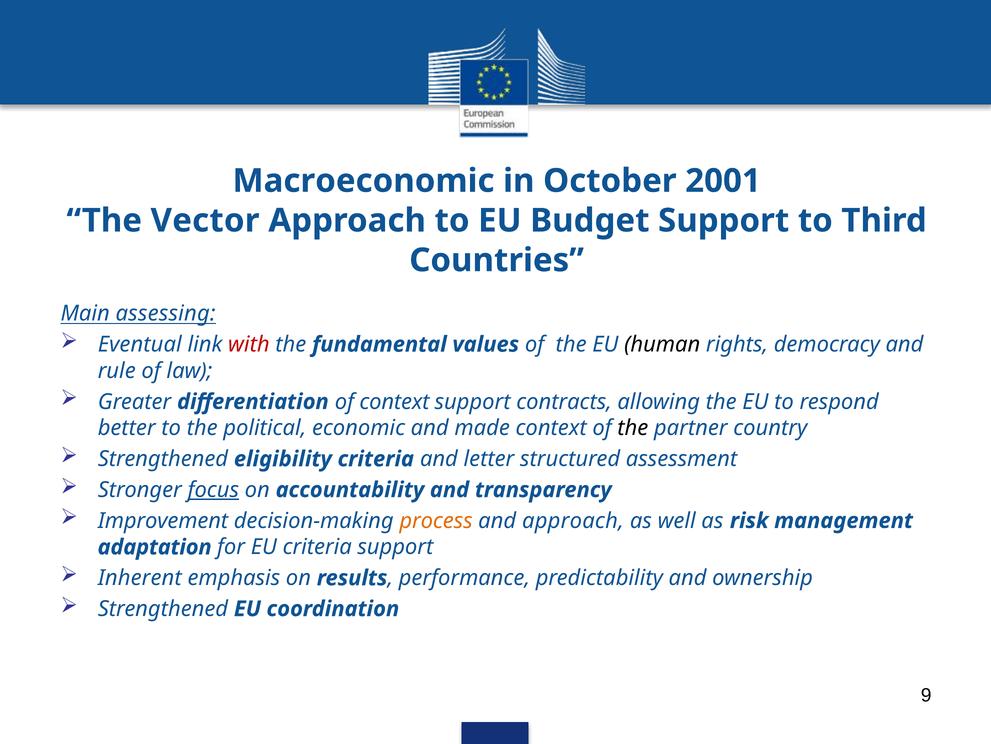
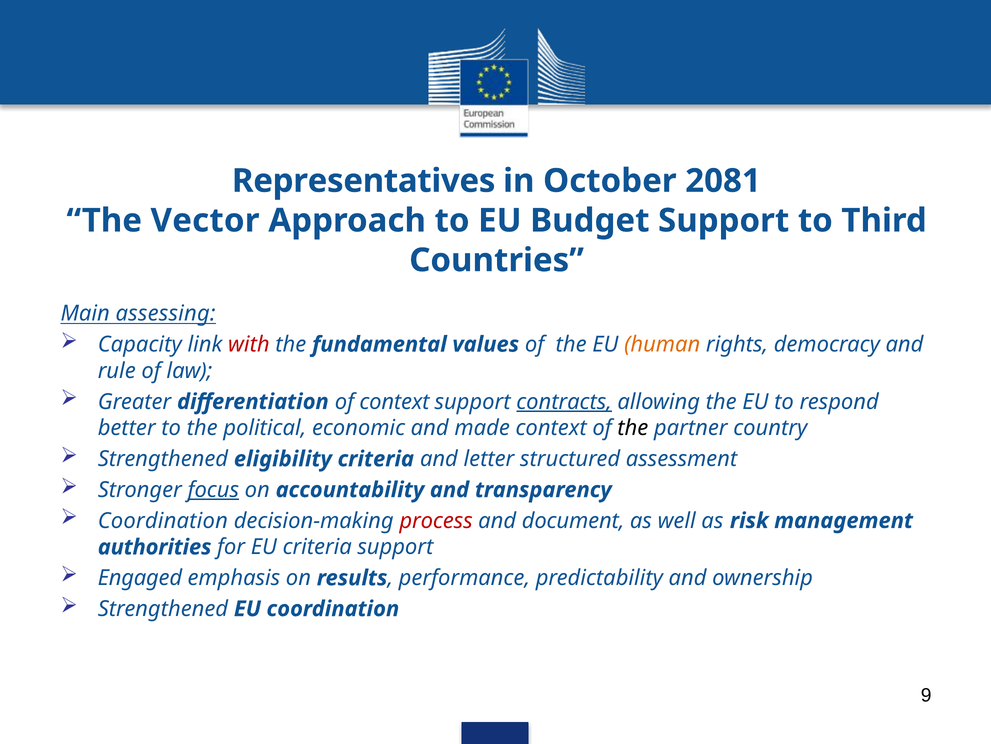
Macroeconomic: Macroeconomic -> Representatives
2001: 2001 -> 2081
Eventual: Eventual -> Capacity
human colour: black -> orange
contracts underline: none -> present
Improvement at (163, 520): Improvement -> Coordination
process colour: orange -> red
and approach: approach -> document
adaptation: adaptation -> authorities
Inherent: Inherent -> Engaged
